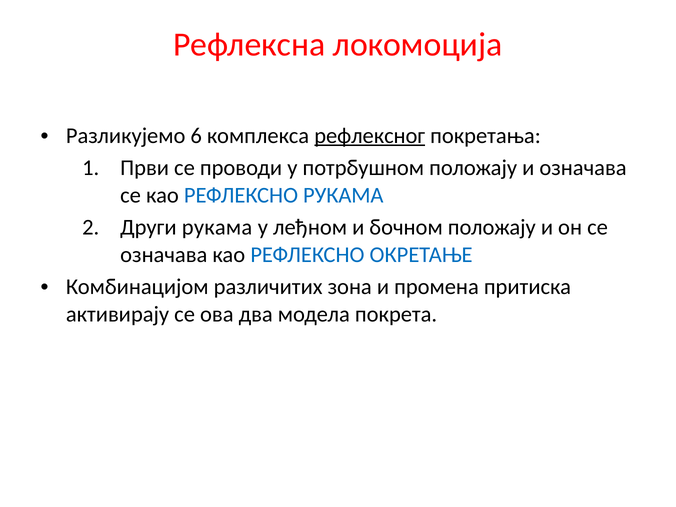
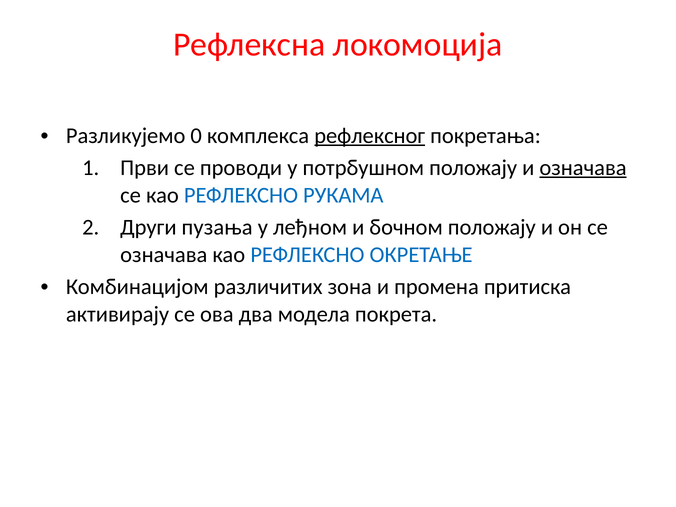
6: 6 -> 0
означава at (583, 168) underline: none -> present
Други рукама: рукама -> пузања
